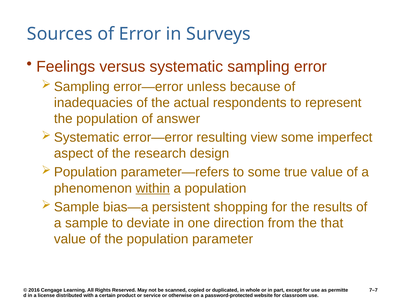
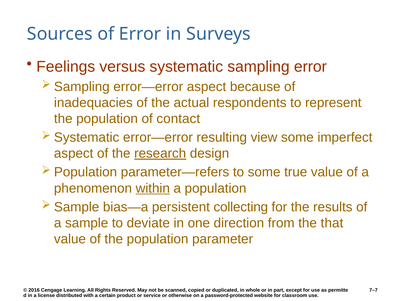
error—error unless: unless -> aspect
answer: answer -> contact
research underline: none -> present
shopping: shopping -> collecting
